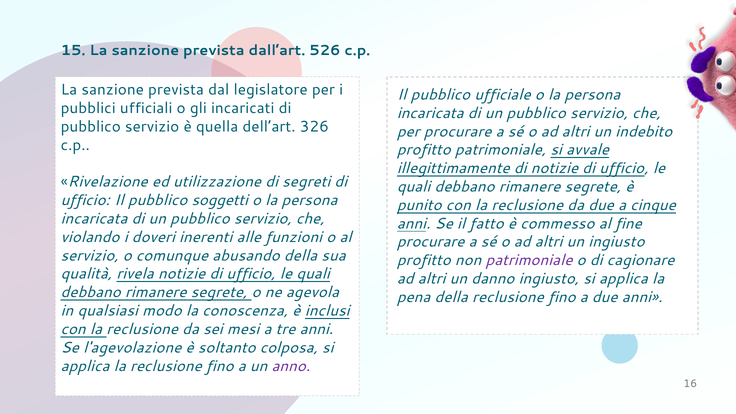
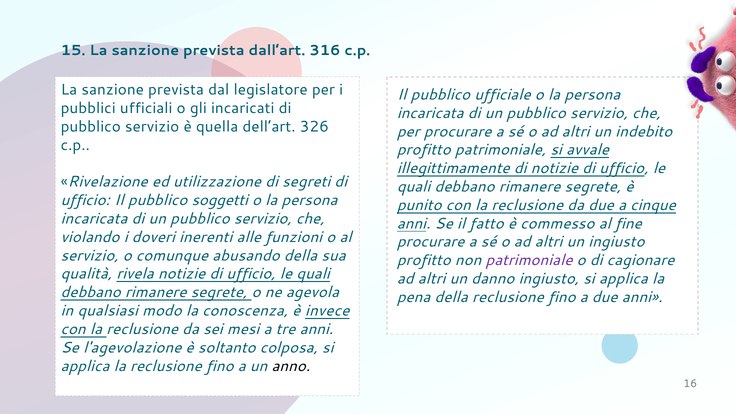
526: 526 -> 316
inclusi: inclusi -> invece
anno colour: purple -> black
